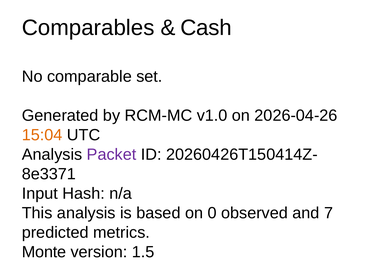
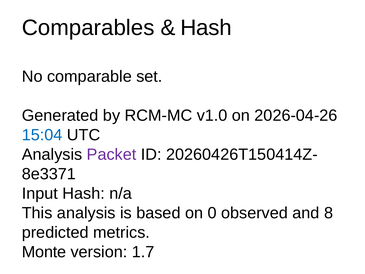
Cash at (206, 28): Cash -> Hash
15:04 colour: orange -> blue
7: 7 -> 8
1.5: 1.5 -> 1.7
